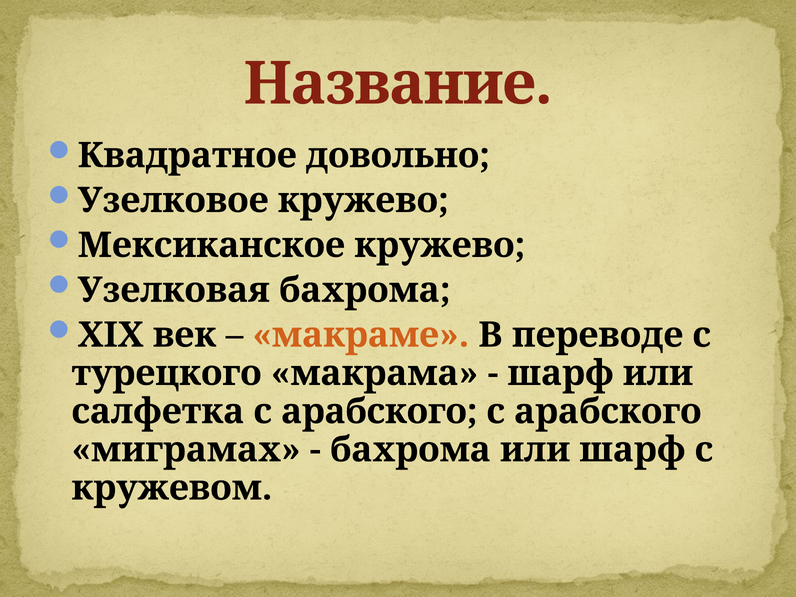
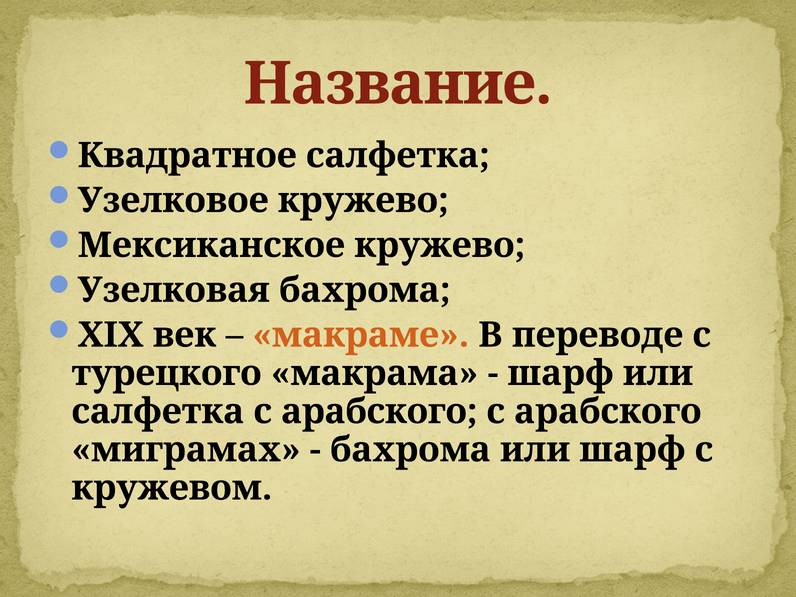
Квадратное довольно: довольно -> салфетка
